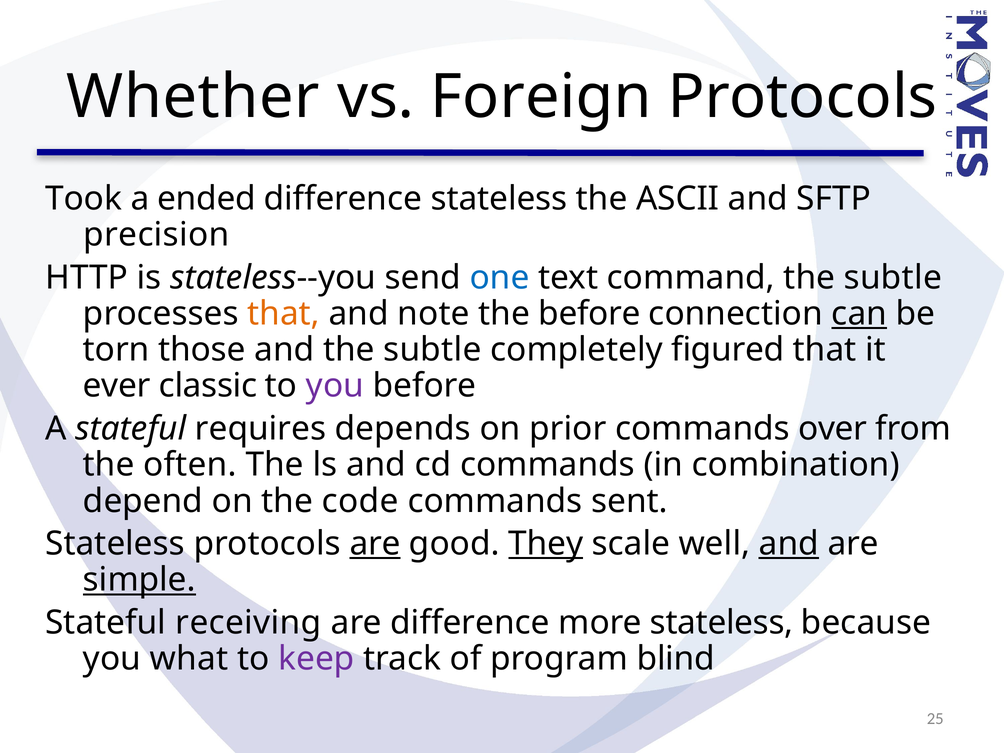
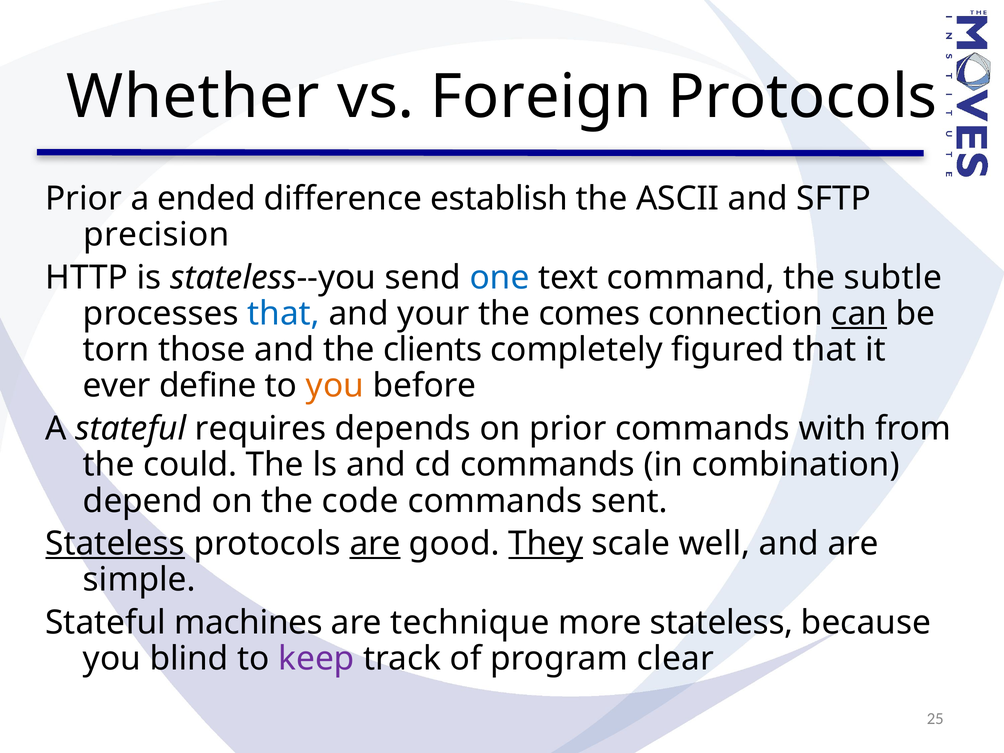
Took at (84, 199): Took -> Prior
difference stateless: stateless -> establish
that at (284, 314) colour: orange -> blue
note: note -> your
the before: before -> comes
and the subtle: subtle -> clients
classic: classic -> define
you at (335, 386) colour: purple -> orange
over: over -> with
often: often -> could
Stateless at (115, 544) underline: none -> present
and at (789, 544) underline: present -> none
simple underline: present -> none
receiving: receiving -> machines
are difference: difference -> technique
what: what -> blind
blind: blind -> clear
